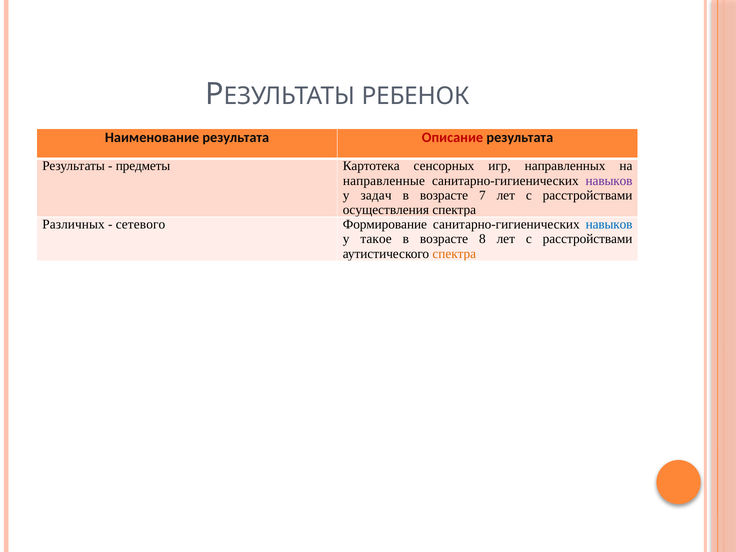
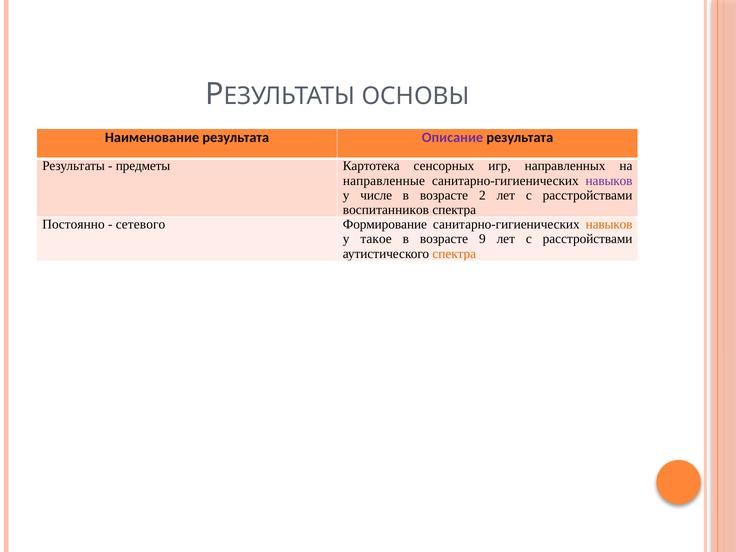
РЕБЕНОК: РЕБЕНОК -> ОСНОВЫ
Описание colour: red -> purple
задач: задач -> числе
7: 7 -> 2
осуществления: осуществления -> воспитанников
Различных: Различных -> Постоянно
навыков at (609, 224) colour: blue -> orange
8: 8 -> 9
